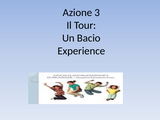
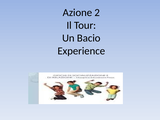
3: 3 -> 2
